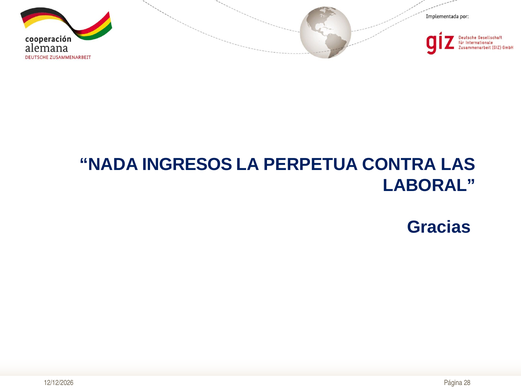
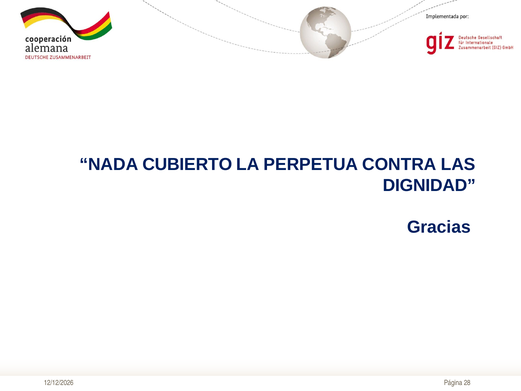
INGRESOS: INGRESOS -> CUBIERTO
LABORAL: LABORAL -> DIGNIDAD
